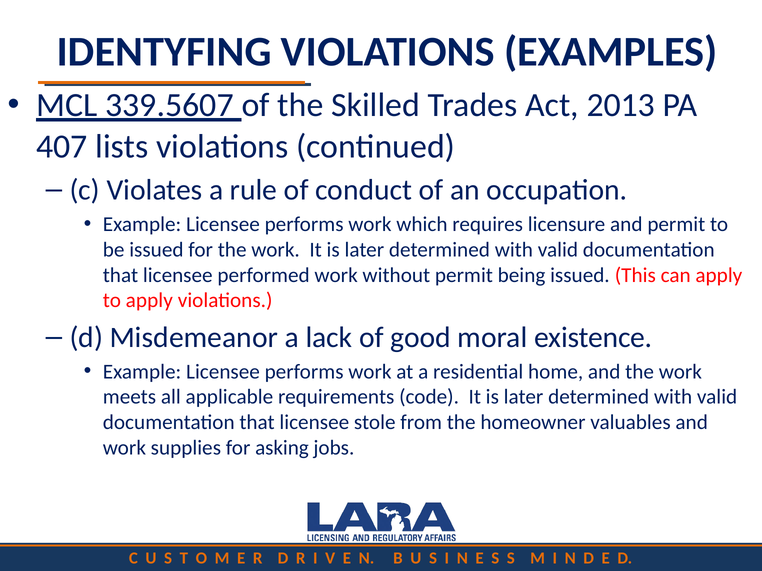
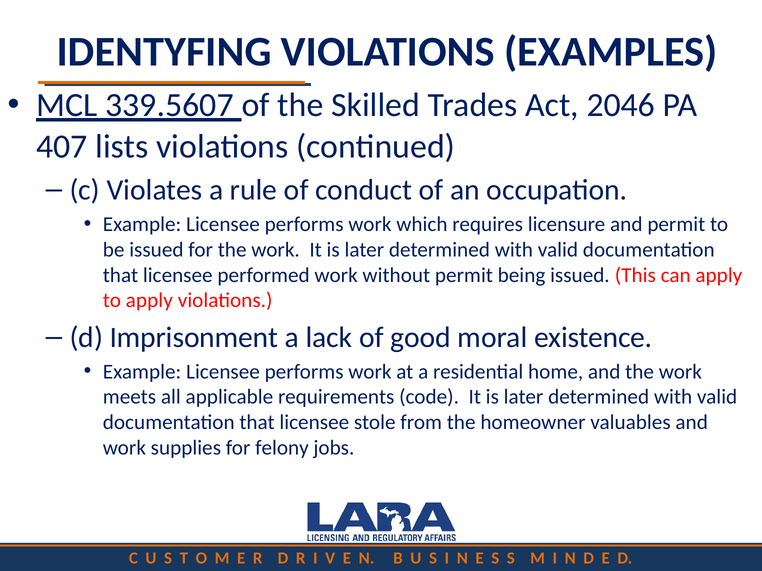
2013: 2013 -> 2046
Misdemeanor: Misdemeanor -> Imprisonment
asking: asking -> felony
